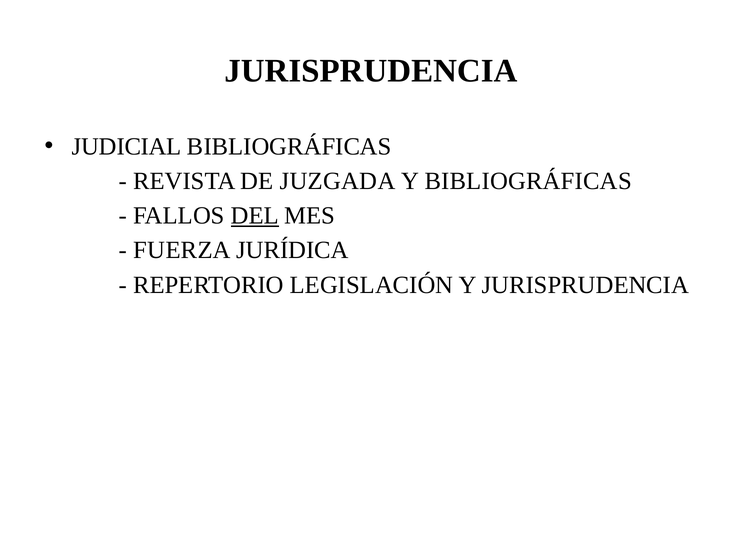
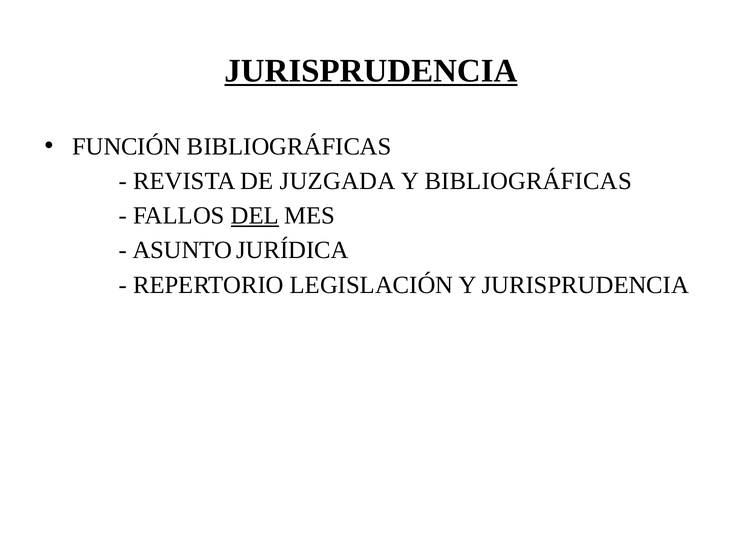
JURISPRUDENCIA at (371, 71) underline: none -> present
JUDICIAL: JUDICIAL -> FUNCIÓN
FUERZA: FUERZA -> ASUNTO
